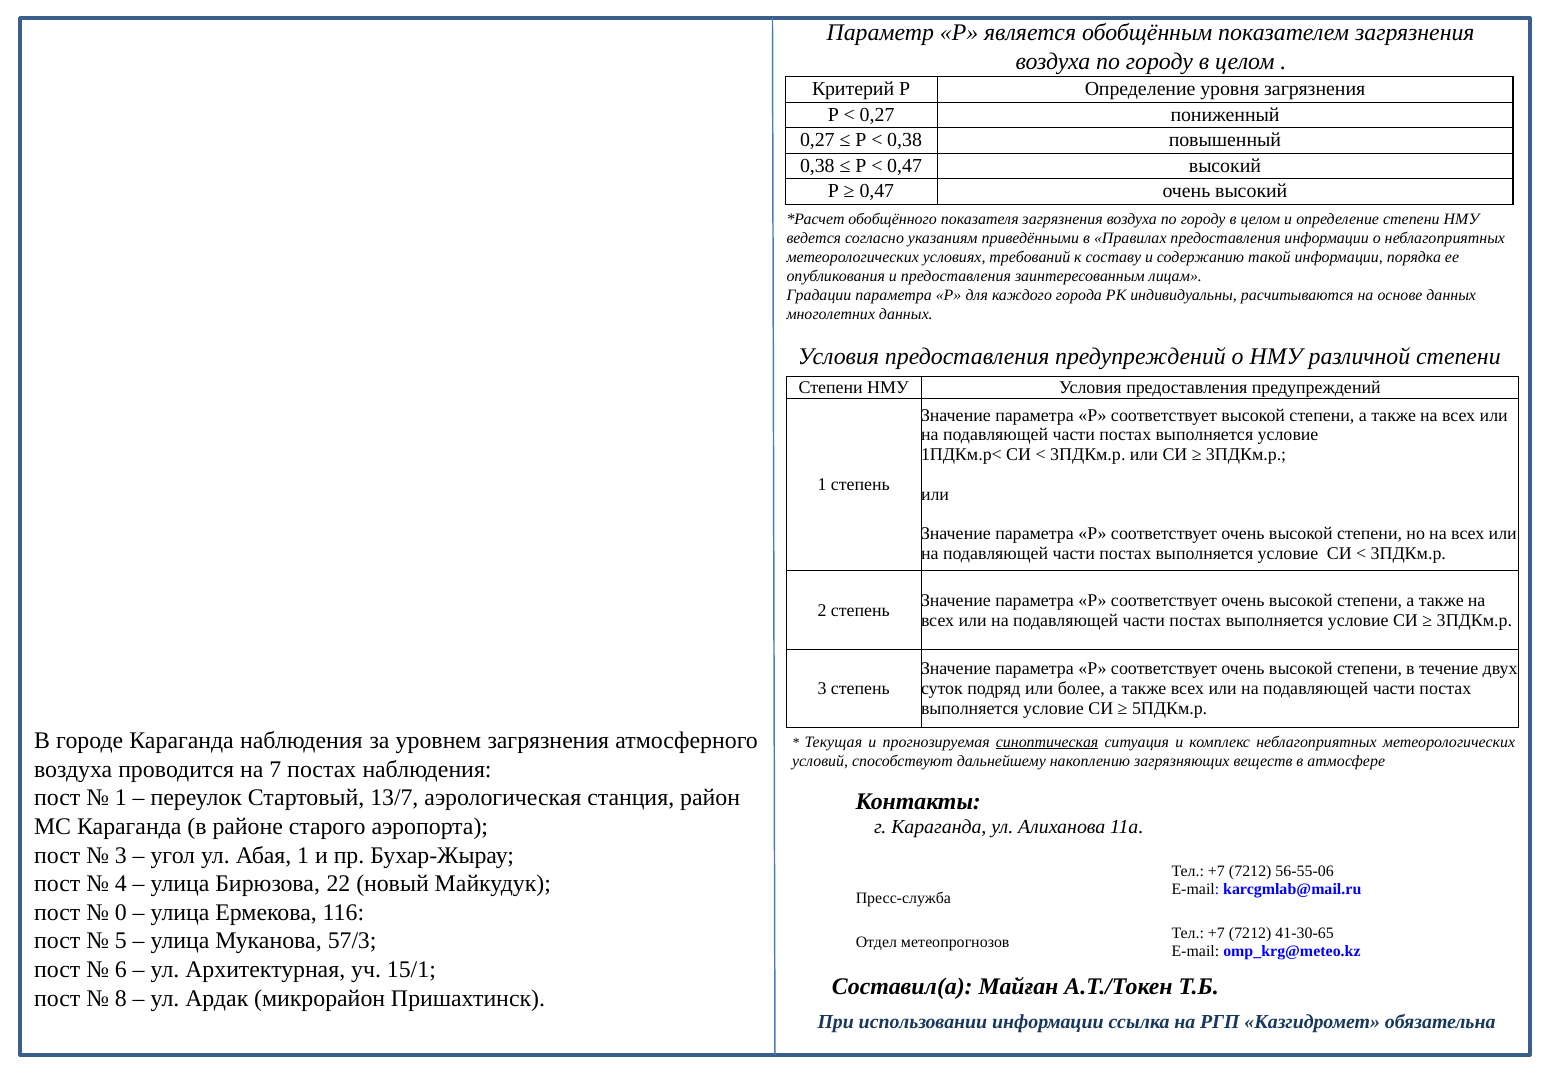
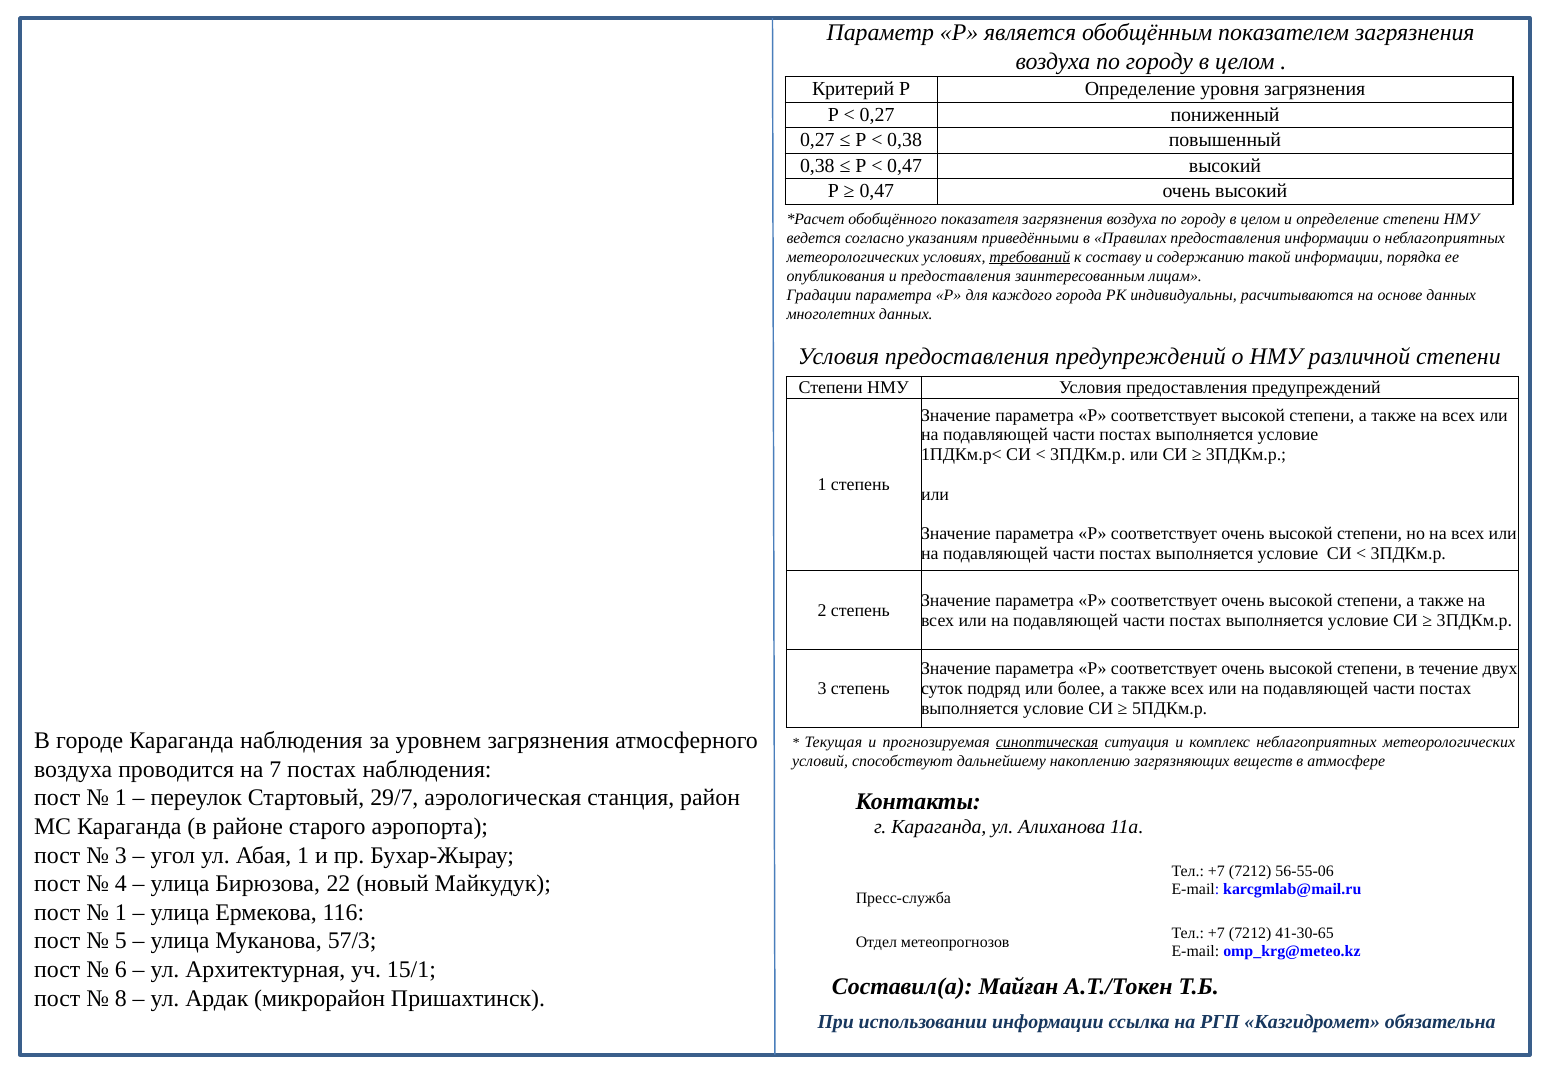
требований underline: none -> present
13/7: 13/7 -> 29/7
0 at (121, 912): 0 -> 1
